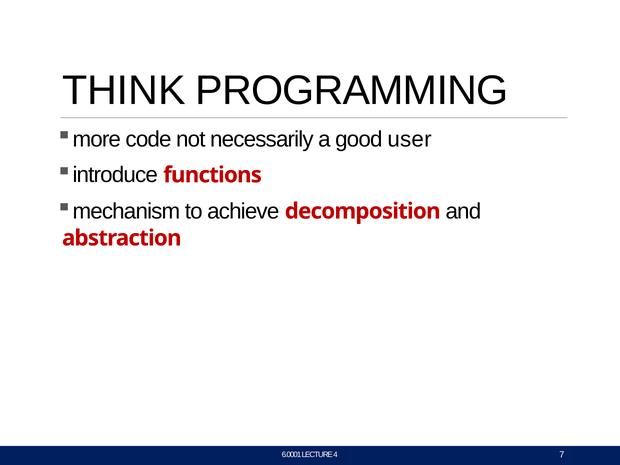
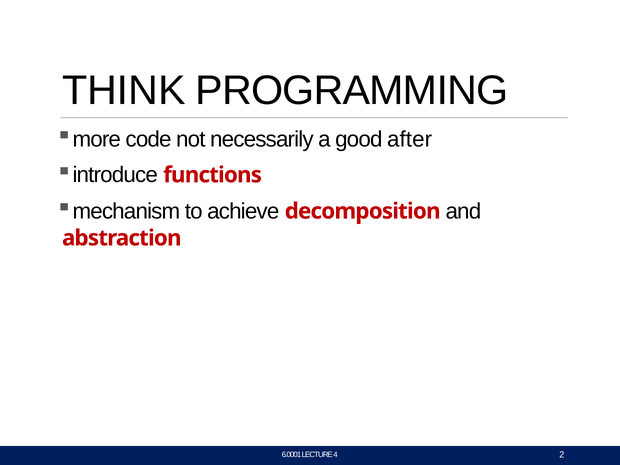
user: user -> after
7: 7 -> 2
